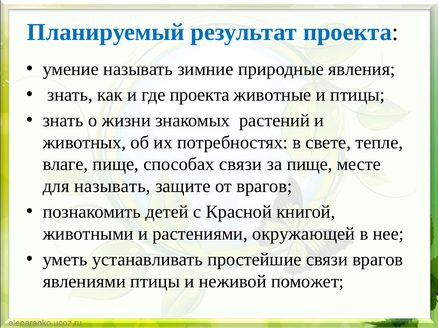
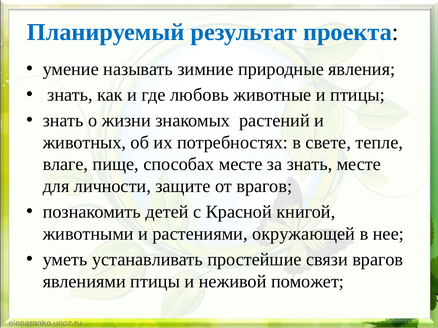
где проекта: проекта -> любовь
способах связи: связи -> месте
за пище: пище -> знать
для называть: называть -> личности
